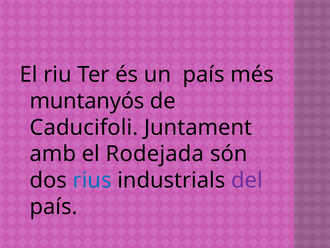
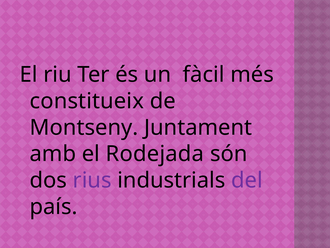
un país: país -> fàcil
muntanyós: muntanyós -> constitueix
Caducifoli: Caducifoli -> Montseny
rius colour: blue -> purple
